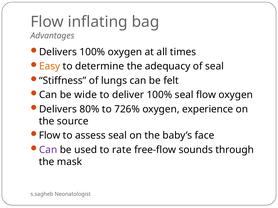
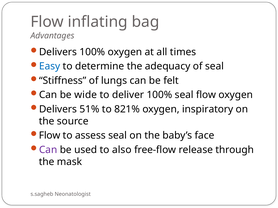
Easy colour: orange -> blue
80%: 80% -> 51%
726%: 726% -> 821%
experience: experience -> inspiratory
rate: rate -> also
sounds: sounds -> release
